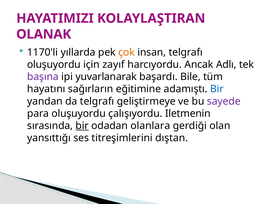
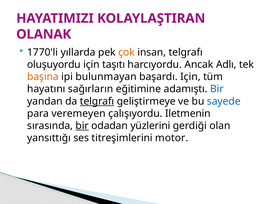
1170'li: 1170'li -> 1770'li
zayıf: zayıf -> taşıtı
başına colour: purple -> orange
yuvarlanarak: yuvarlanarak -> bulunmayan
başardı Bile: Bile -> Için
telgrafı at (97, 101) underline: none -> present
sayede colour: purple -> blue
para oluşuyordu: oluşuyordu -> veremeyen
olanlara: olanlara -> yüzlerini
dıştan: dıştan -> motor
